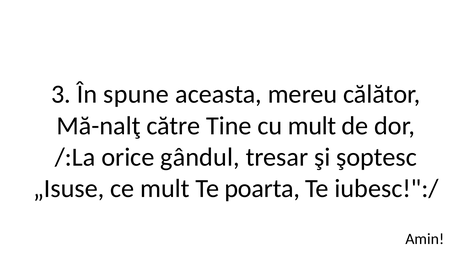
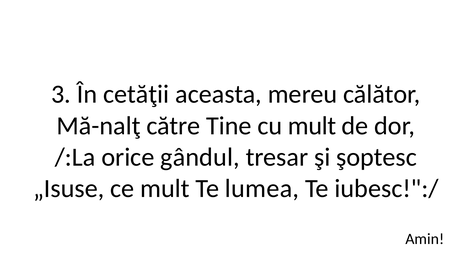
spune: spune -> cetăţii
poarta: poarta -> lumea
